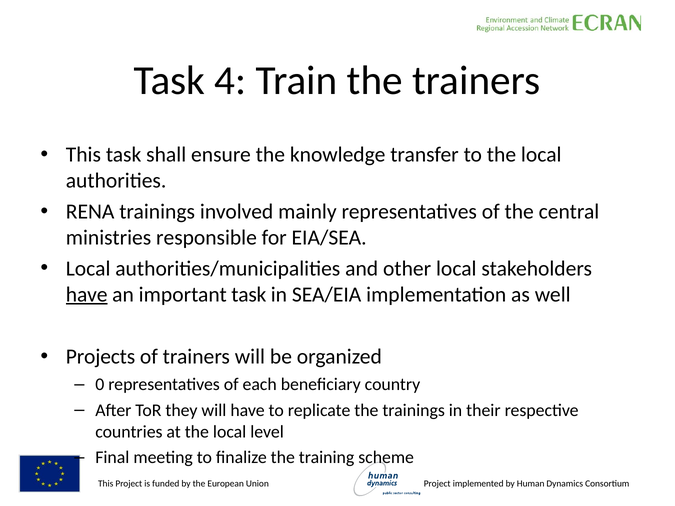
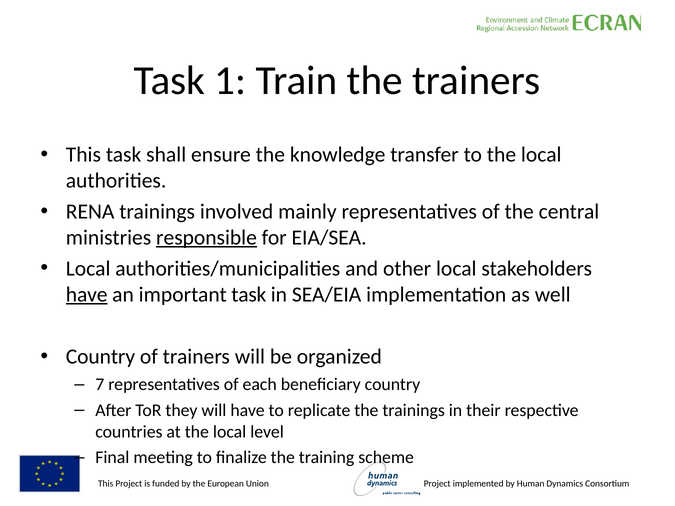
4: 4 -> 1
responsible underline: none -> present
Projects at (101, 357): Projects -> Country
0: 0 -> 7
